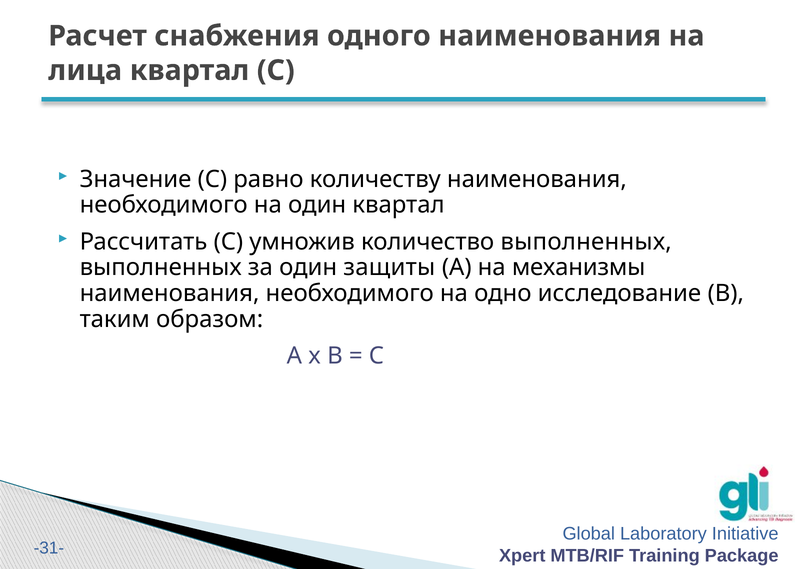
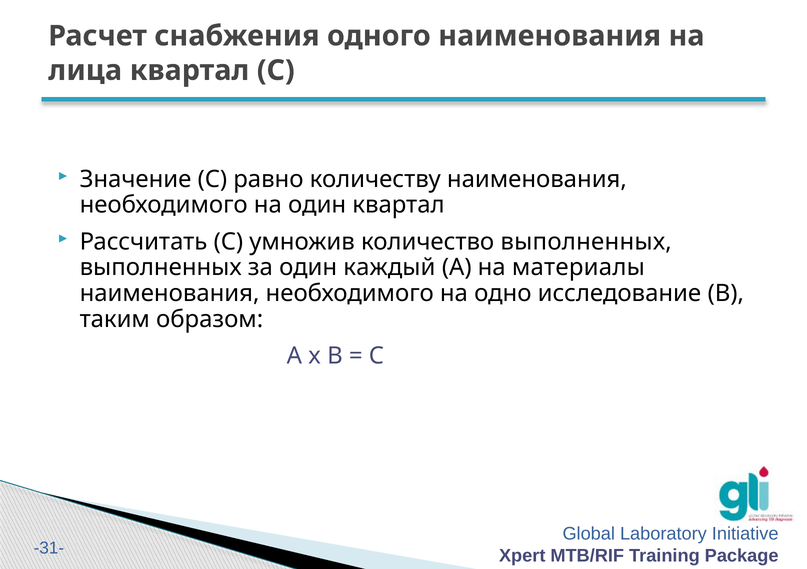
защиты: защиты -> каждый
механизмы: механизмы -> материалы
